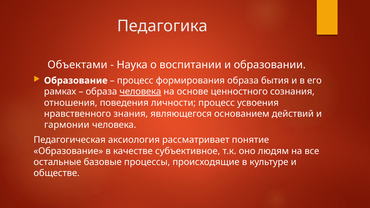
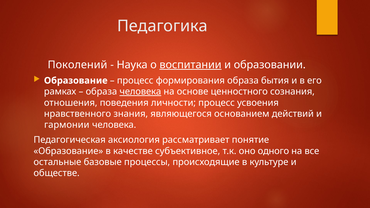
Объектами: Объектами -> Поколений
воспитании underline: none -> present
людям: людям -> одного
